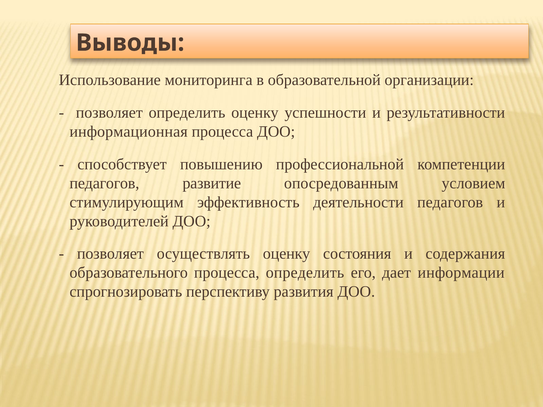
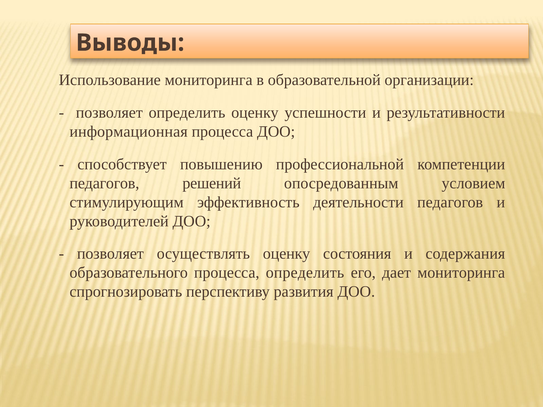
развитие: развитие -> решений
дает информации: информации -> мониторинга
